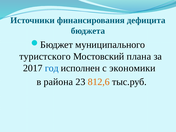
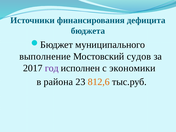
туристского: туристского -> выполнение
плана: плана -> судов
год colour: blue -> purple
